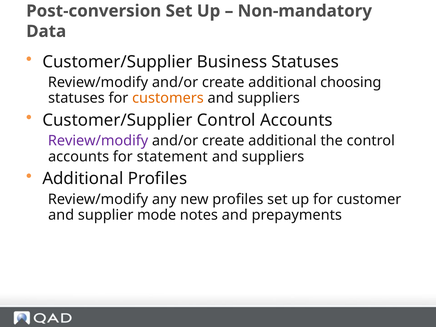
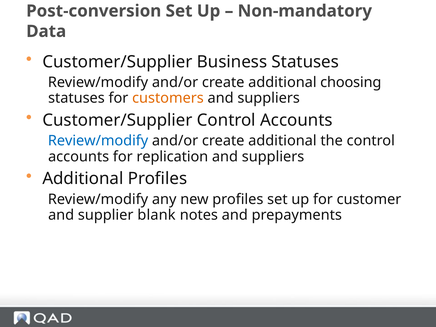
Review/modify at (98, 141) colour: purple -> blue
statement: statement -> replication
mode: mode -> blank
